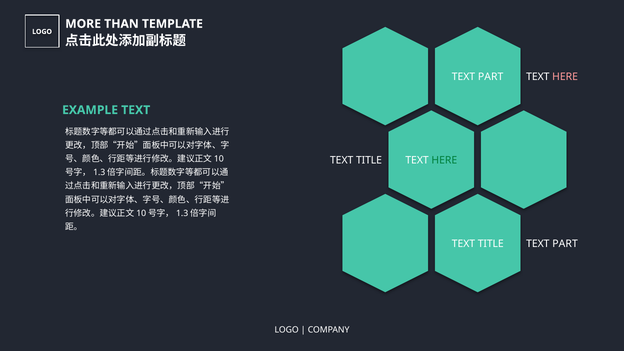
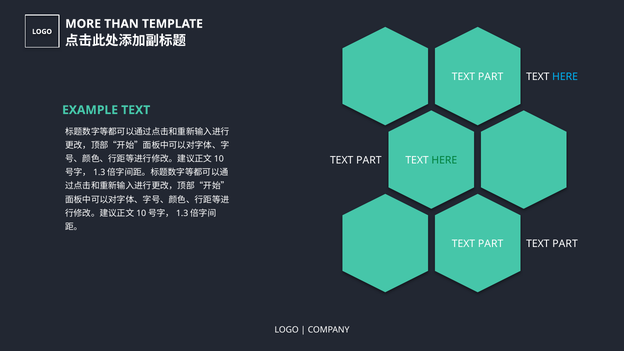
HERE at (565, 77) colour: pink -> light blue
TITLE at (369, 160): TITLE -> PART
TITLE at (491, 244): TITLE -> PART
